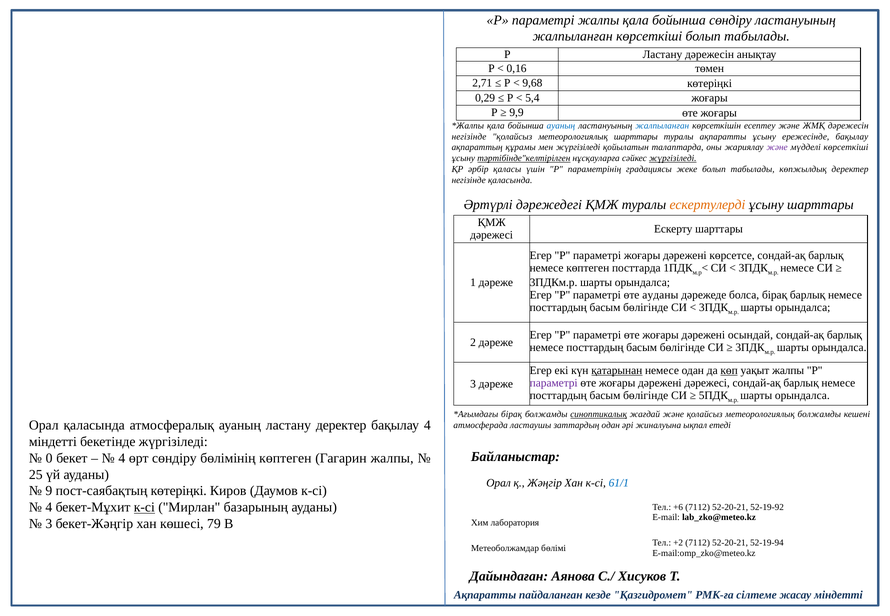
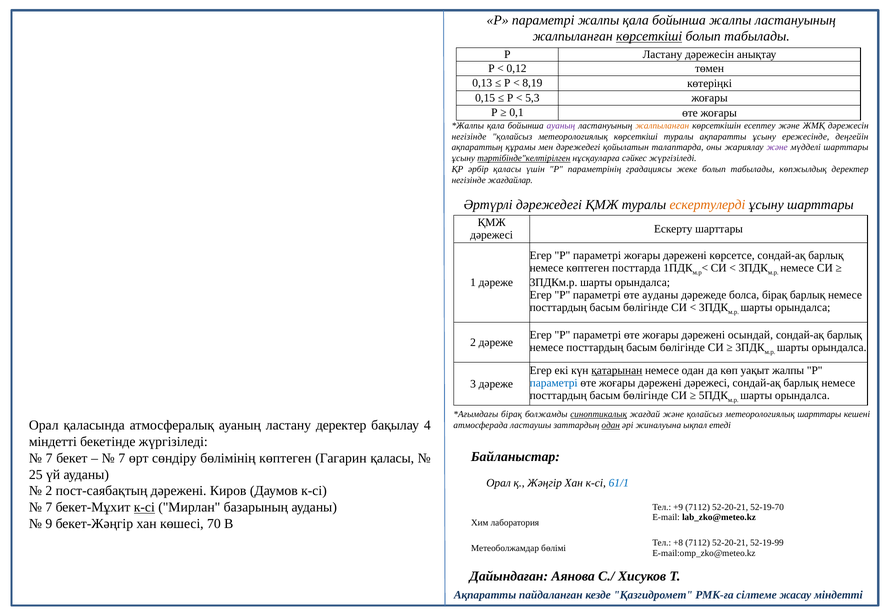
бойынша сөндіру: сөндіру -> жалпы
көрсеткіші at (649, 36) underline: none -> present
0,16: 0,16 -> 0,12
2,71: 2,71 -> 0,13
9,68: 9,68 -> 8,19
0,29: 0,29 -> 0,15
5,4: 5,4 -> 5,3
9,9: 9,9 -> 0,1
ауаның at (561, 126) colour: blue -> purple
жалпыланған at (662, 126) colour: blue -> orange
метеорологиялық шарттары: шарттары -> көрсеткіші
ережесінде бақылау: бақылау -> деңгейін
мен жүргізіледі: жүргізіледі -> дәрежедегі
мүдделі көрсеткіші: көрсеткіші -> шарттары
жүргізіледі at (673, 158) underline: present -> none
негізінде қаласында: қаласында -> жағдайлар
көп underline: present -> none
параметрі at (554, 383) colour: purple -> blue
метеорологиялық болжамды: болжамды -> шарттары
одан at (611, 425) underline: none -> present
0 at (49, 458): 0 -> 7
4 at (122, 458): 4 -> 7
Гагарин жалпы: жалпы -> қаласы
9 at (49, 491): 9 -> 2
пост-саябақтың көтеріңкі: көтеріңкі -> дәрежені
4 at (49, 507): 4 -> 7
+6: +6 -> +9
52-19-92: 52-19-92 -> 52-19-70
3 at (49, 524): 3 -> 9
79: 79 -> 70
+2: +2 -> +8
52-19-94: 52-19-94 -> 52-19-99
